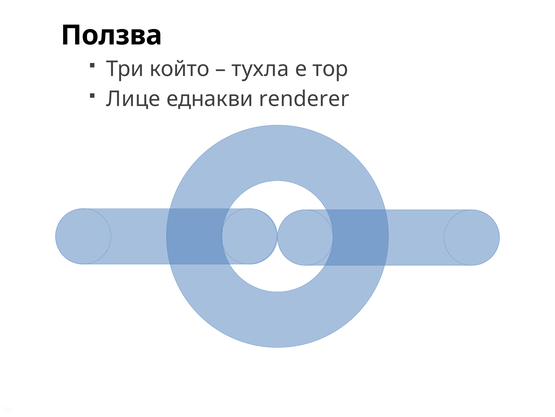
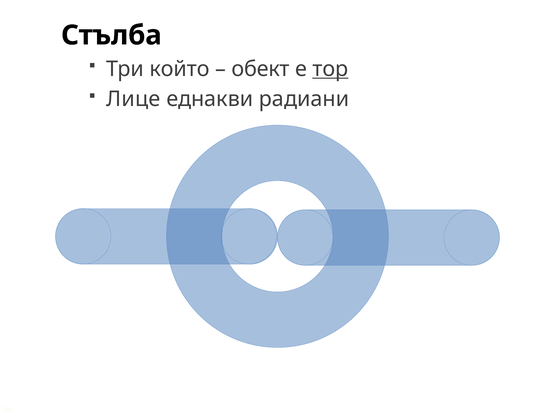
Ползва: Ползва -> Стълба
тухла: тухла -> обект
тор underline: none -> present
renderer: renderer -> радиани
